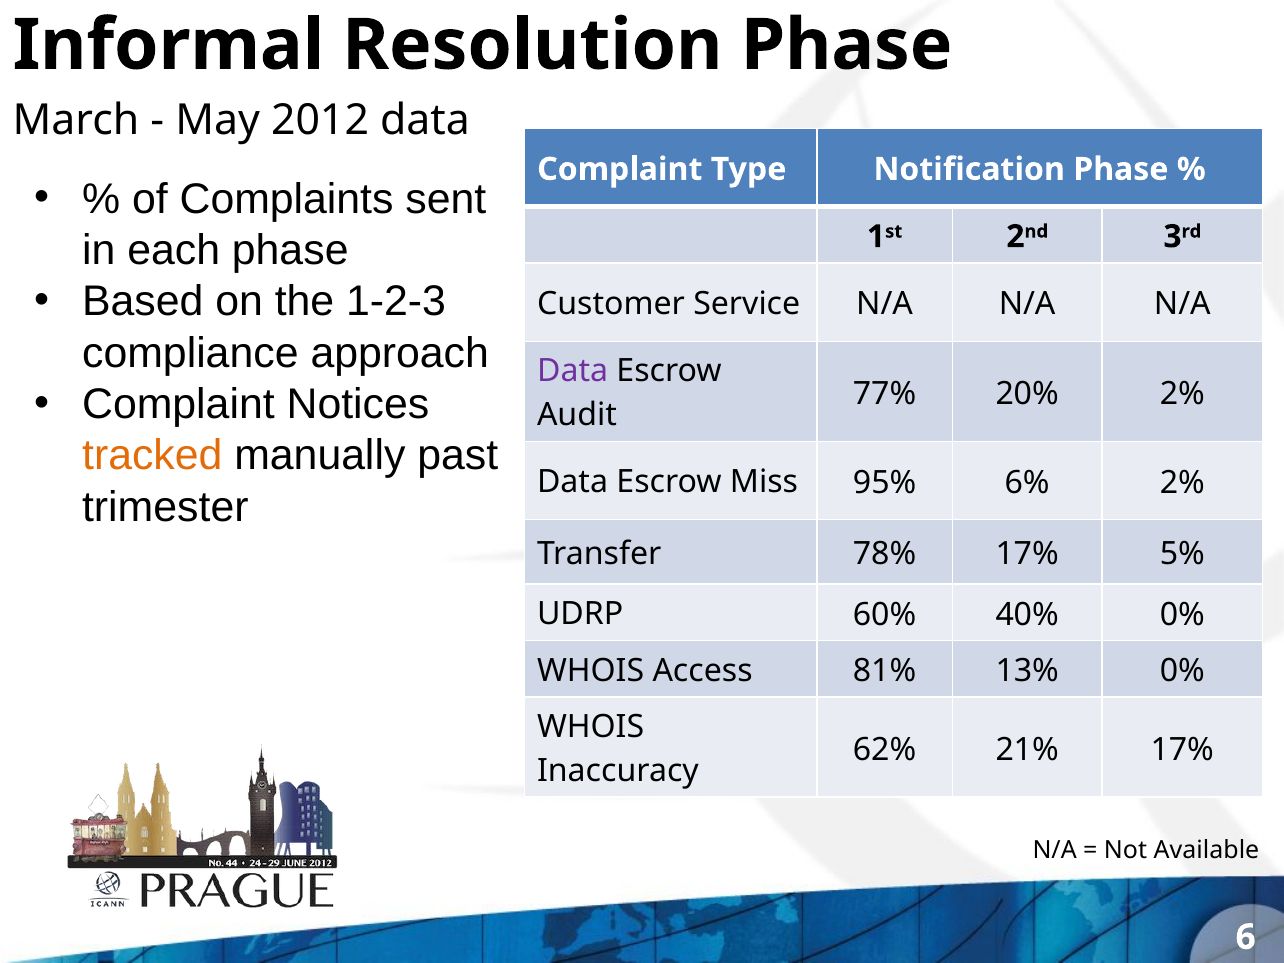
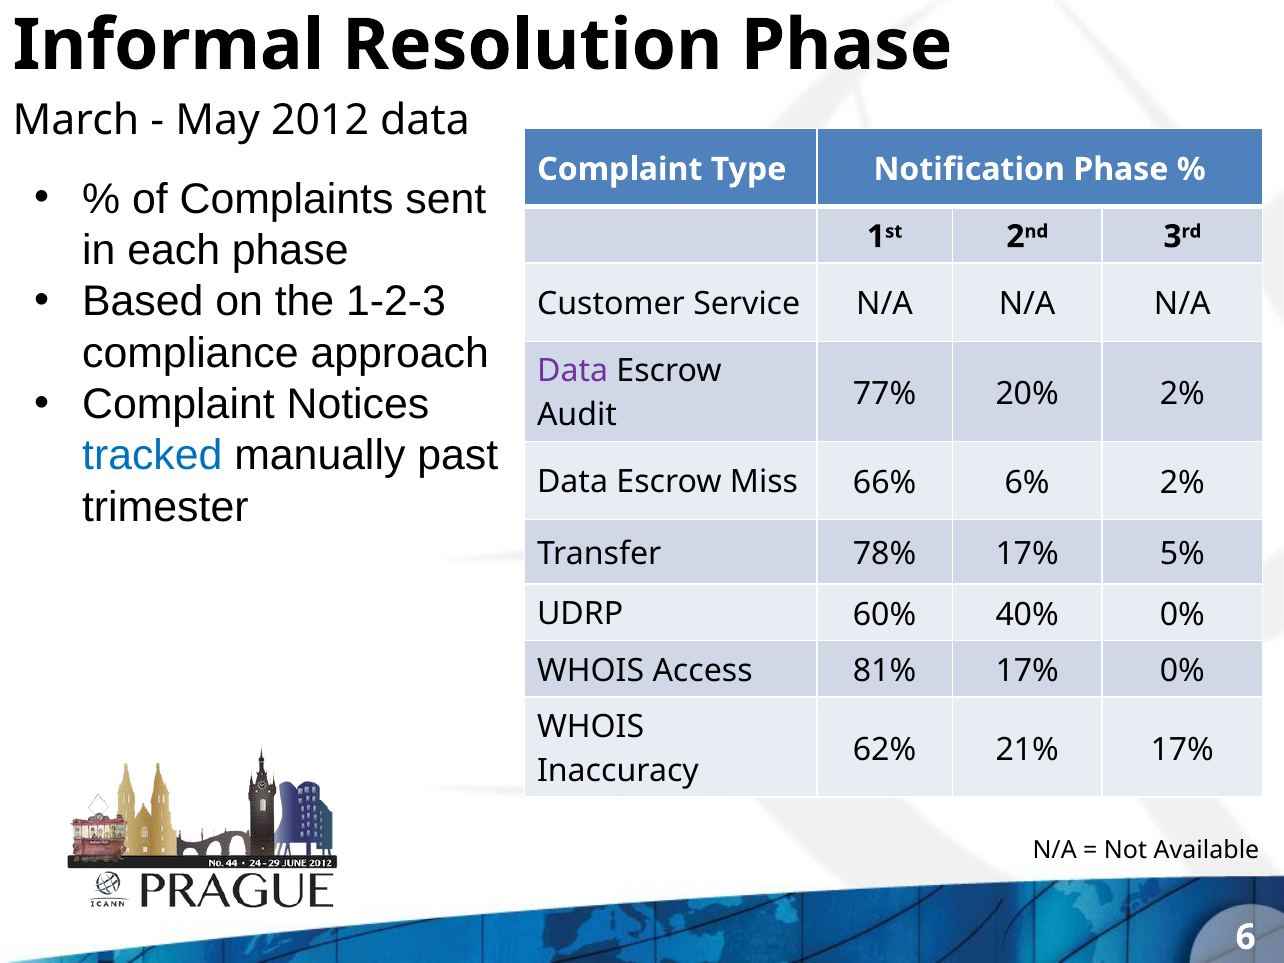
tracked colour: orange -> blue
95%: 95% -> 66%
81% 13%: 13% -> 17%
